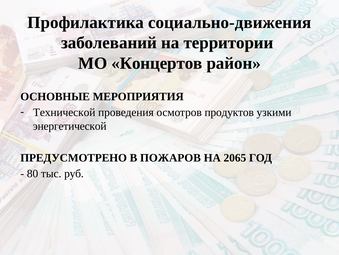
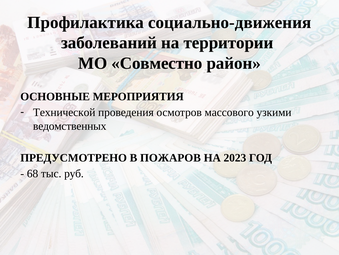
Концертов: Концертов -> Совместно
продуктов: продуктов -> массового
энергетической: энергетической -> ведомственных
2065: 2065 -> 2023
80: 80 -> 68
